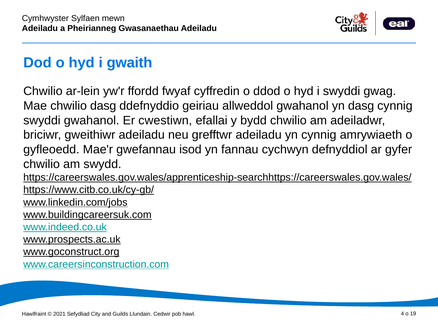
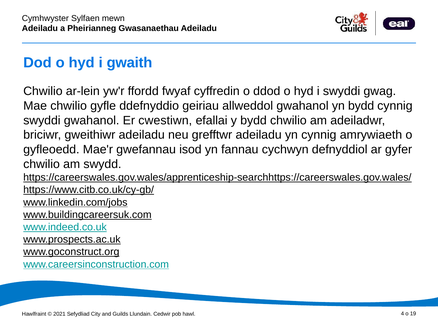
chwilio dasg: dasg -> gyfle
yn dasg: dasg -> bydd
